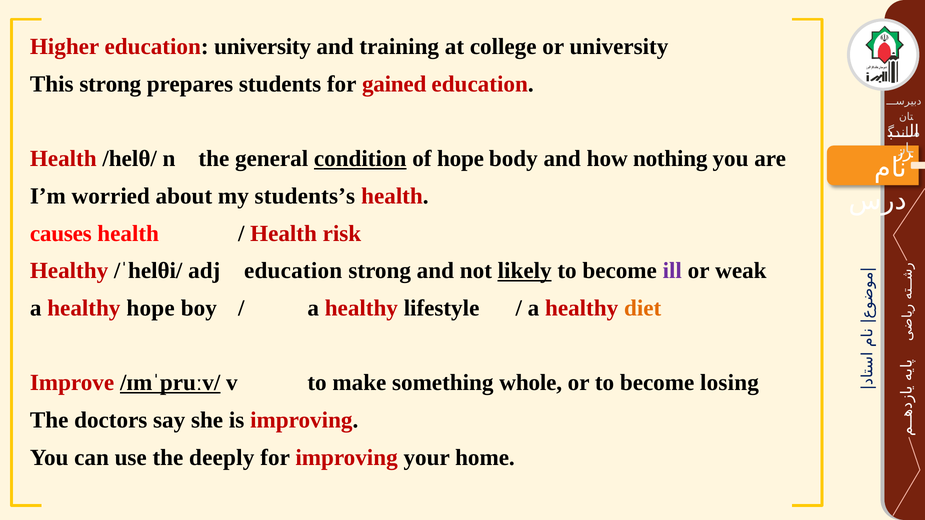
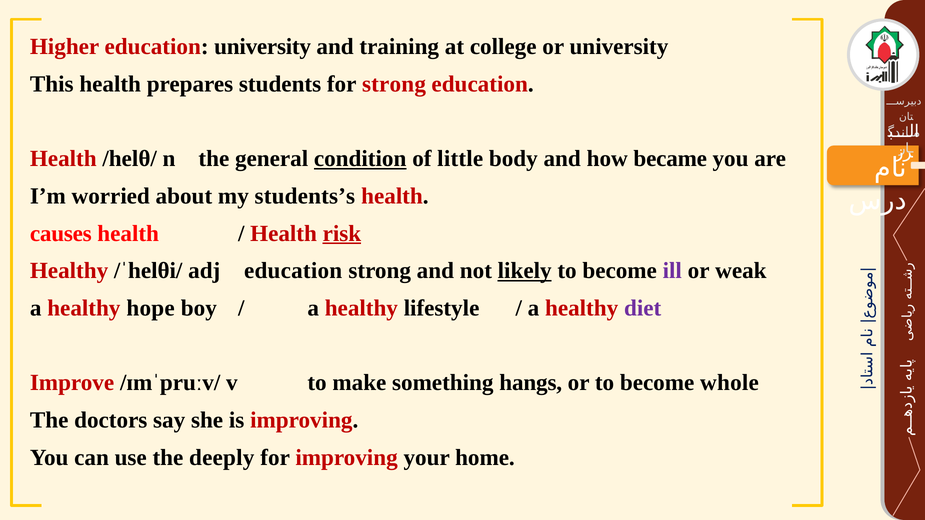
This strong: strong -> health
for gained: gained -> strong
of hope: hope -> little
nothing: nothing -> became
risk underline: none -> present
diet colour: orange -> purple
/ɪmˈpruːv/ underline: present -> none
whole: whole -> hangs
losing: losing -> whole
